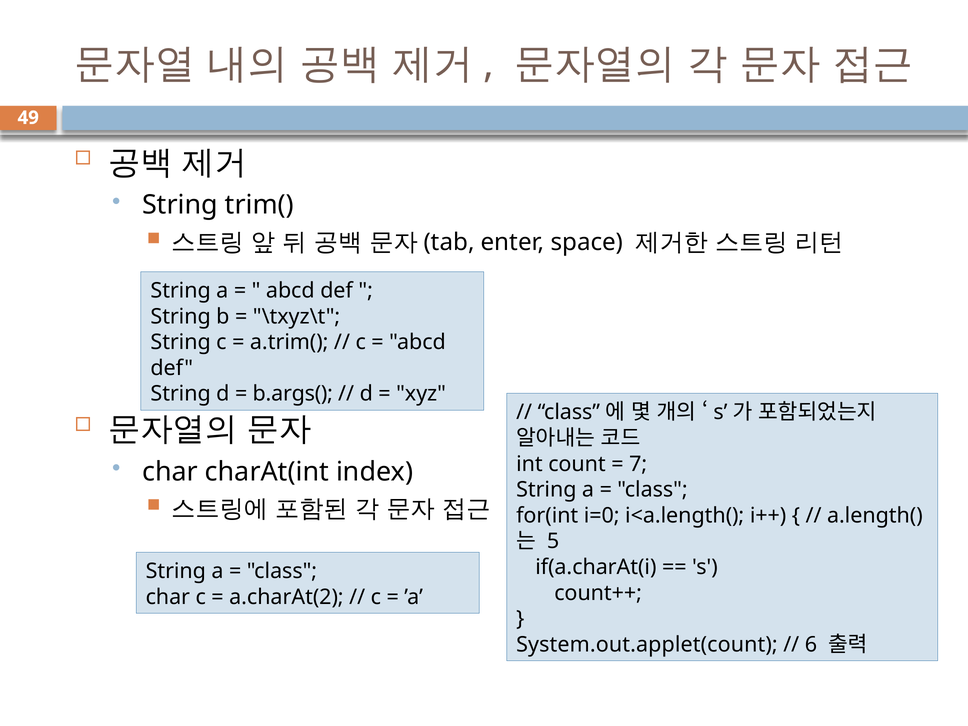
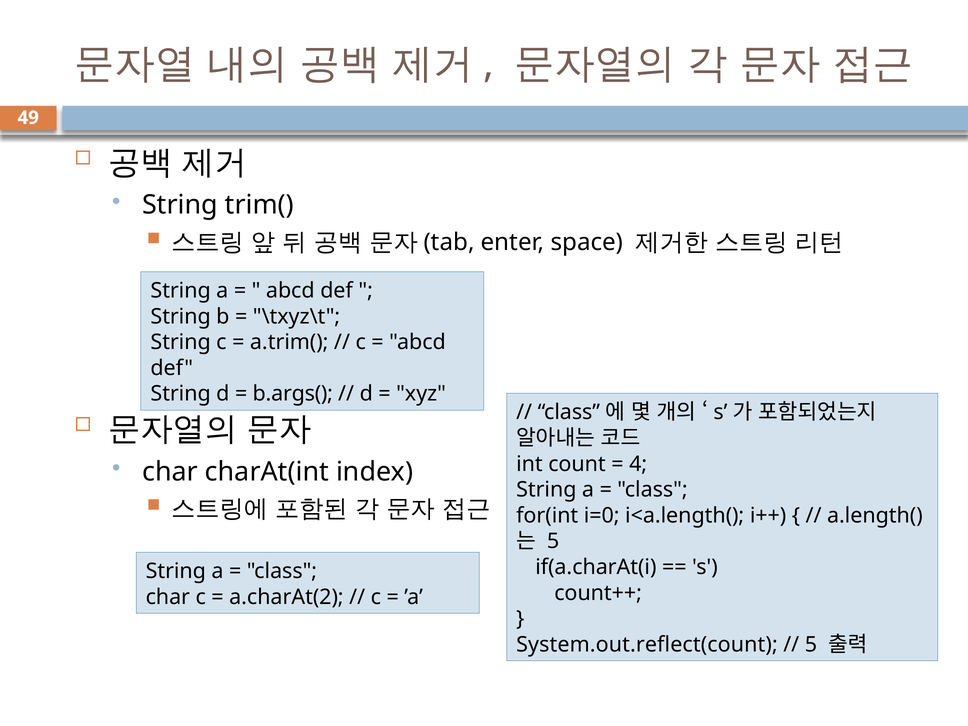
7: 7 -> 4
System.out.applet(count: System.out.applet(count -> System.out.reflect(count
6 at (811, 645): 6 -> 5
